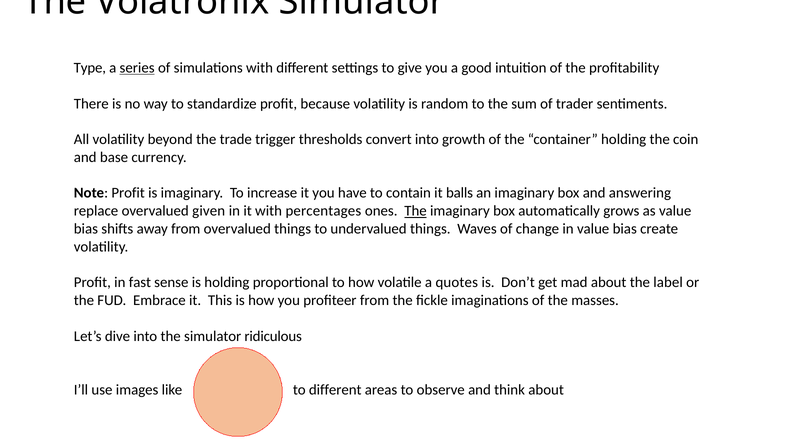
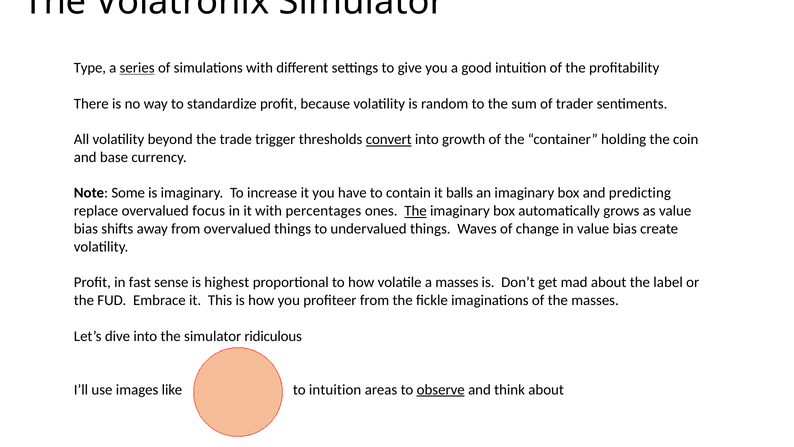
convert underline: none -> present
Note Profit: Profit -> Some
answering: answering -> predicting
given: given -> focus
is holding: holding -> highest
a quotes: quotes -> masses
to different: different -> intuition
observe underline: none -> present
